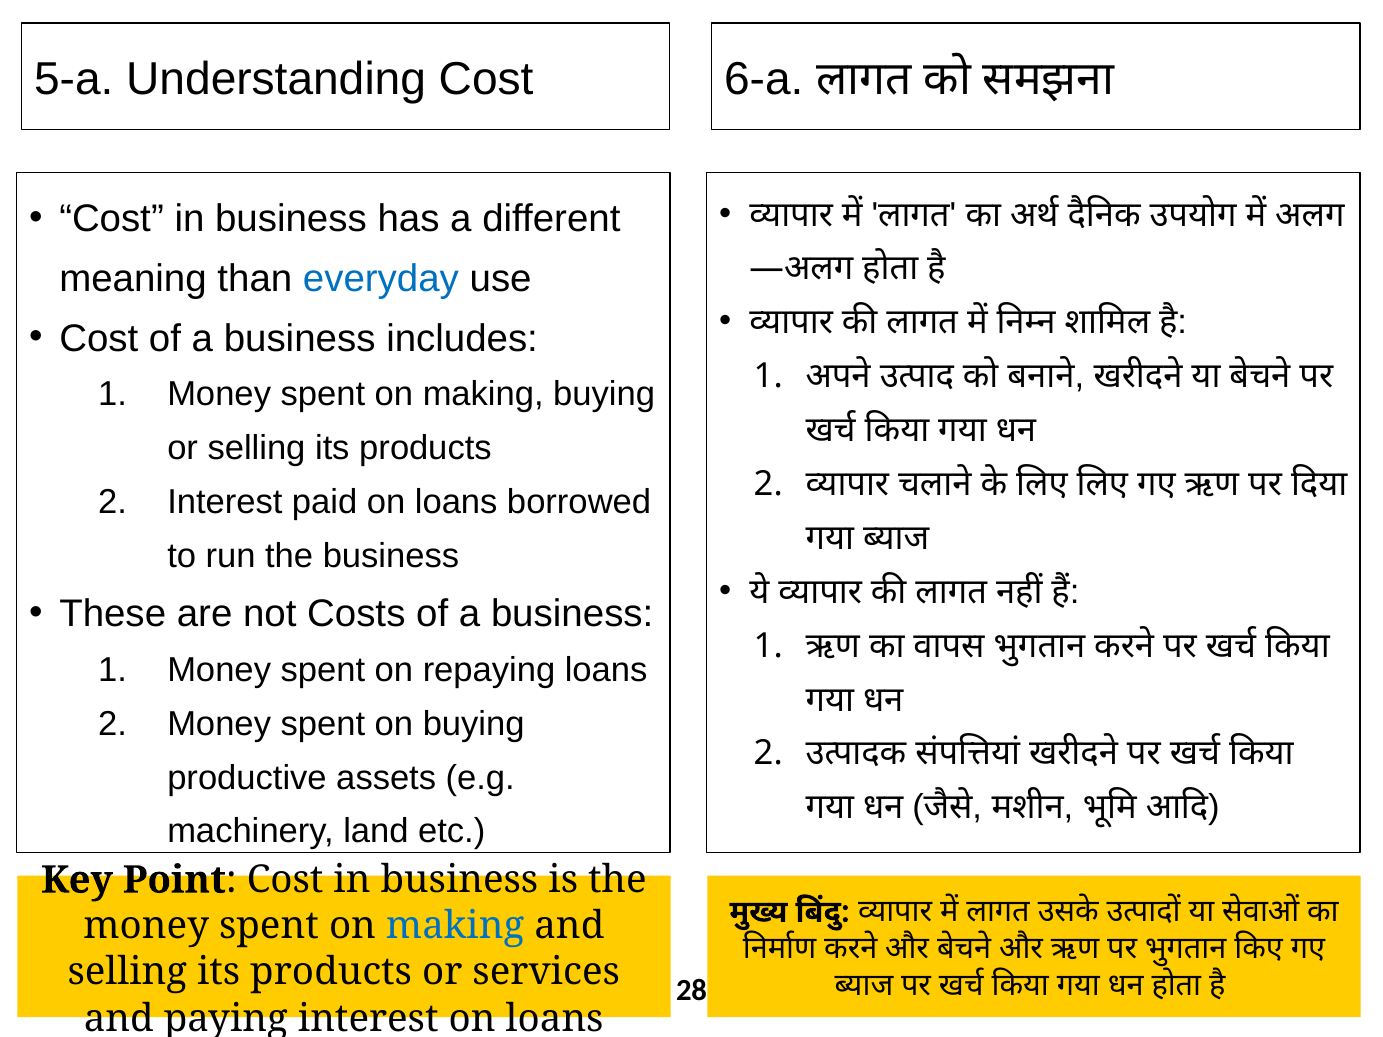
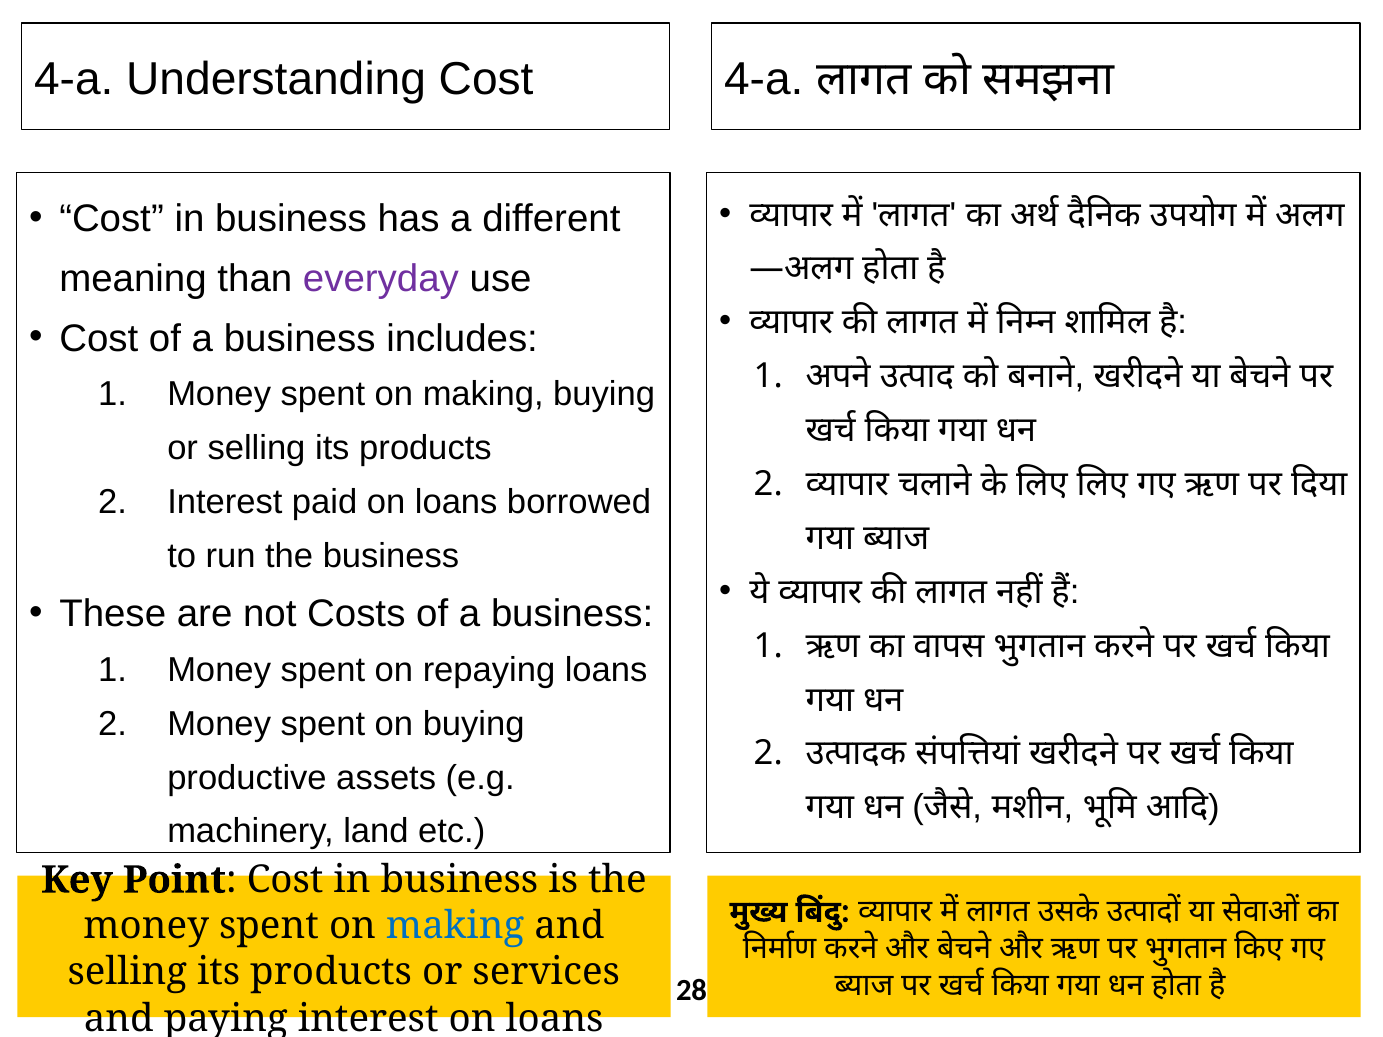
5-a at (74, 80): 5-a -> 4-a
6-a at (764, 80): 6-a -> 4-a
everyday colour: blue -> purple
